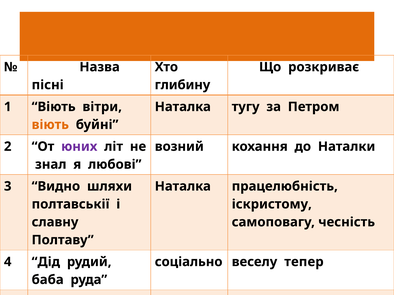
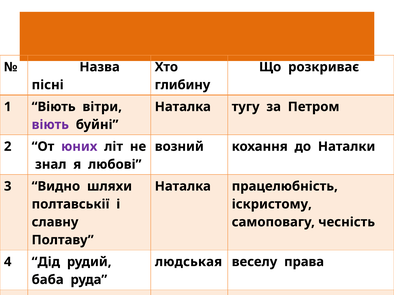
віють at (50, 125) colour: orange -> purple
соціально: соціально -> людськая
тепер: тепер -> права
